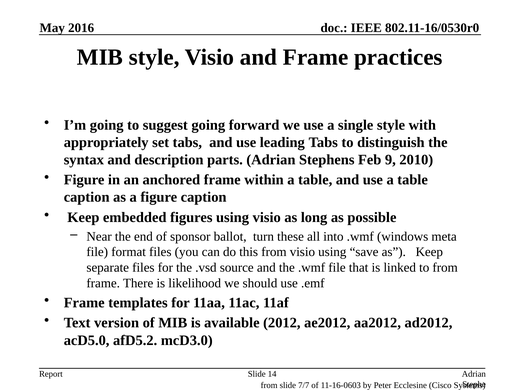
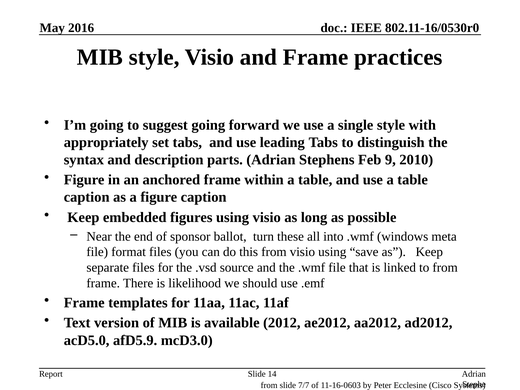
afD5.2: afD5.2 -> afD5.9
